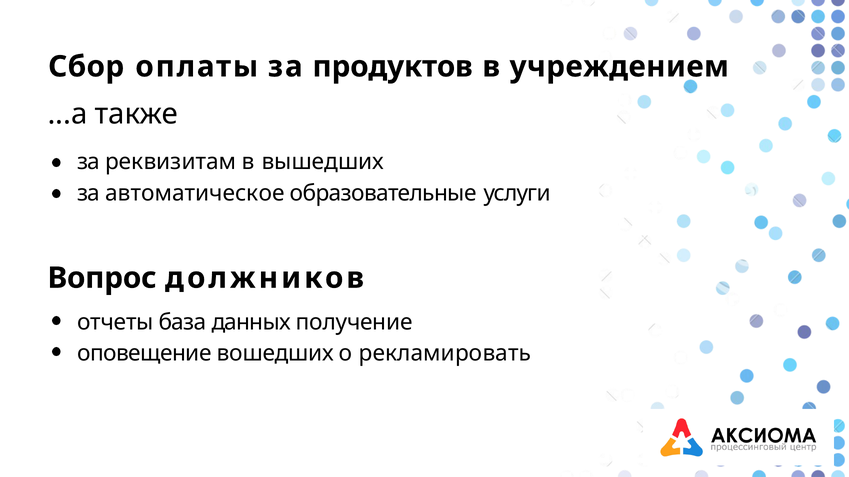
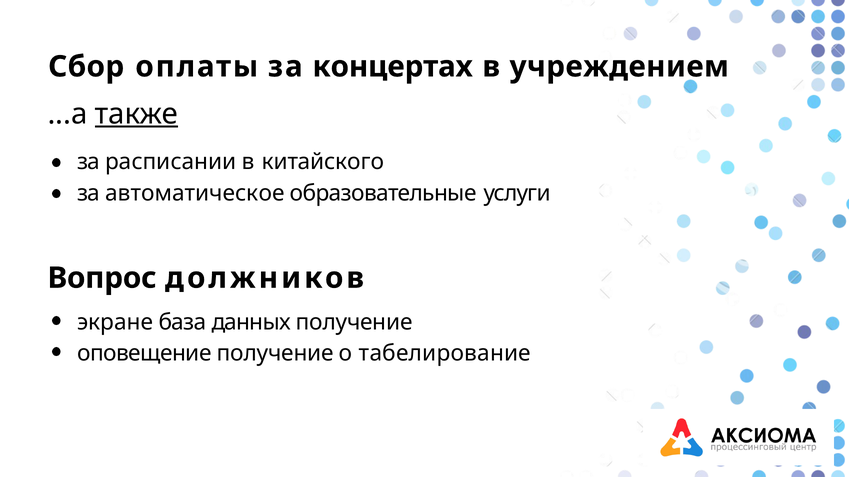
продуктов: продуктов -> концертах
также underline: none -> present
реквизитам: реквизитам -> расписании
вышедших: вышедших -> китайского
отчеты: отчеты -> экране
оповещение вошедших: вошедших -> получение
рекламировать: рекламировать -> табелирование
